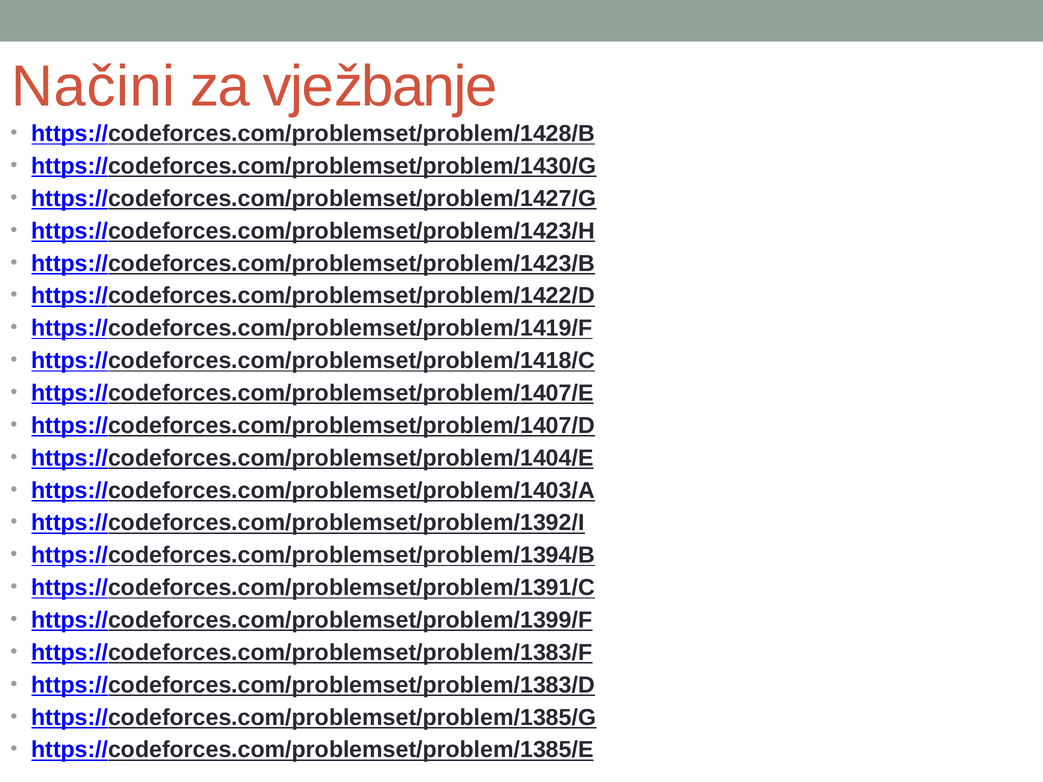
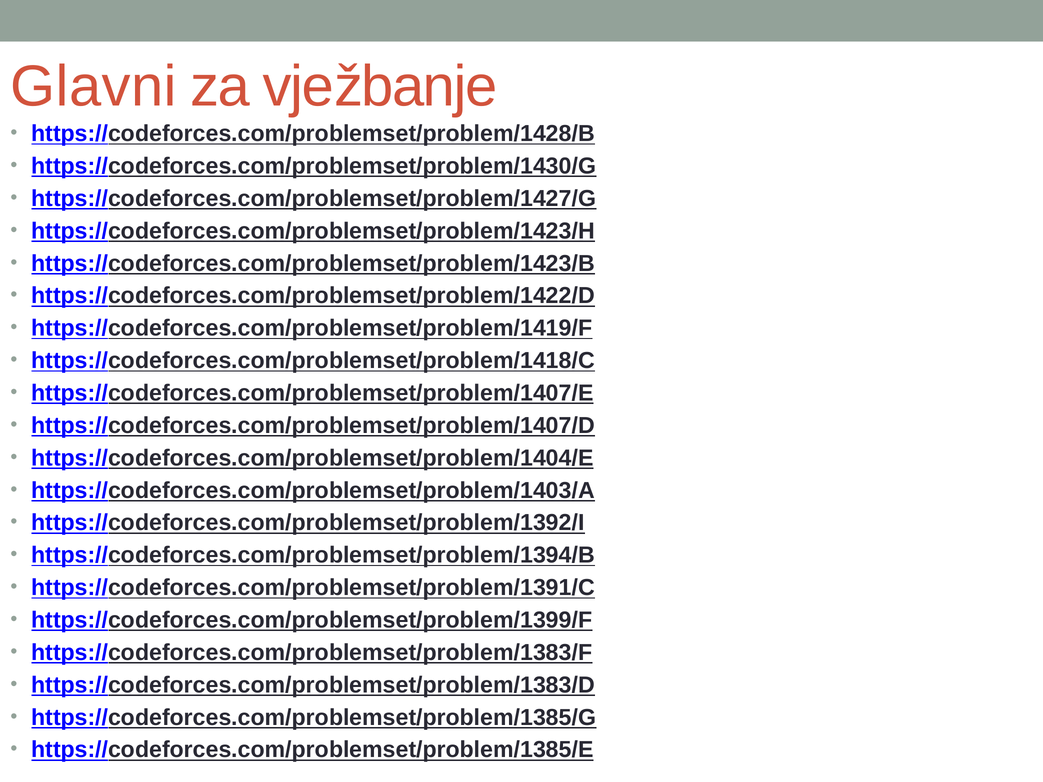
Načini: Načini -> Glavni
